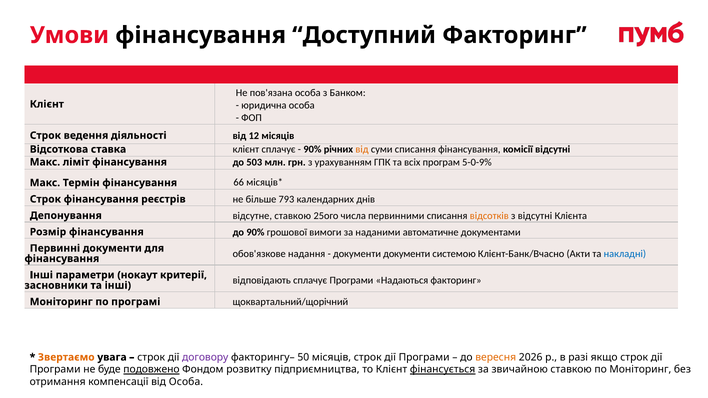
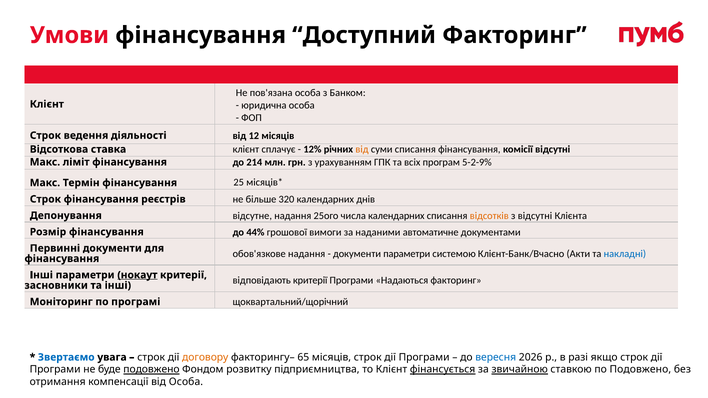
90% at (312, 150): 90% -> 12%
503: 503 -> 214
5-0-9%: 5-0-9% -> 5-2-9%
66: 66 -> 25
793: 793 -> 320
відсутне ставкою: ставкою -> надання
числа первинними: первинними -> календарних
до 90%: 90% -> 44%
документи документи: документи -> параметри
нокаут underline: none -> present
відповідають сплачує: сплачує -> критерії
Звертаємо colour: orange -> blue
договору colour: purple -> orange
50: 50 -> 65
вересня colour: orange -> blue
звичайною underline: none -> present
по Моніторинг: Моніторинг -> Подовжено
